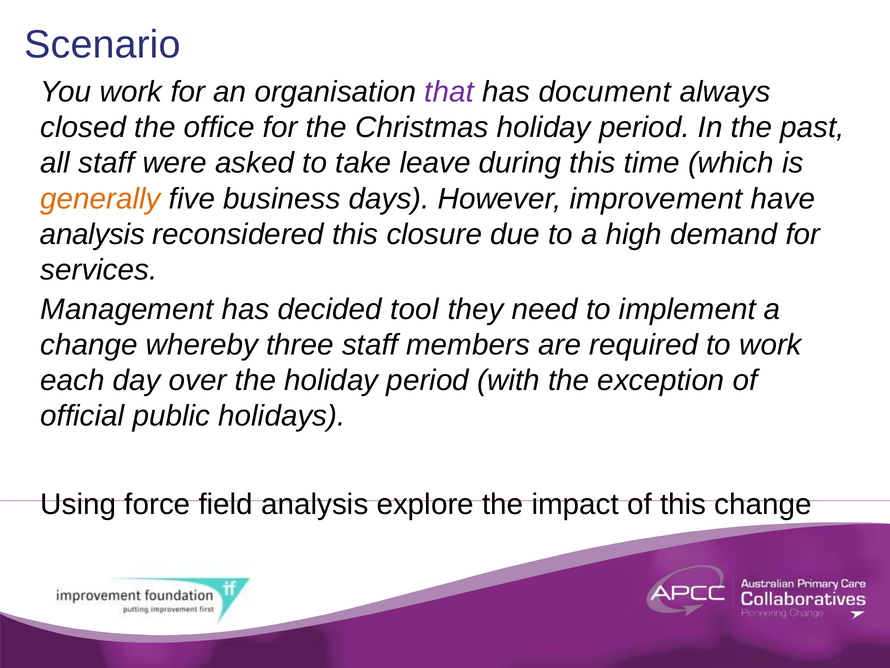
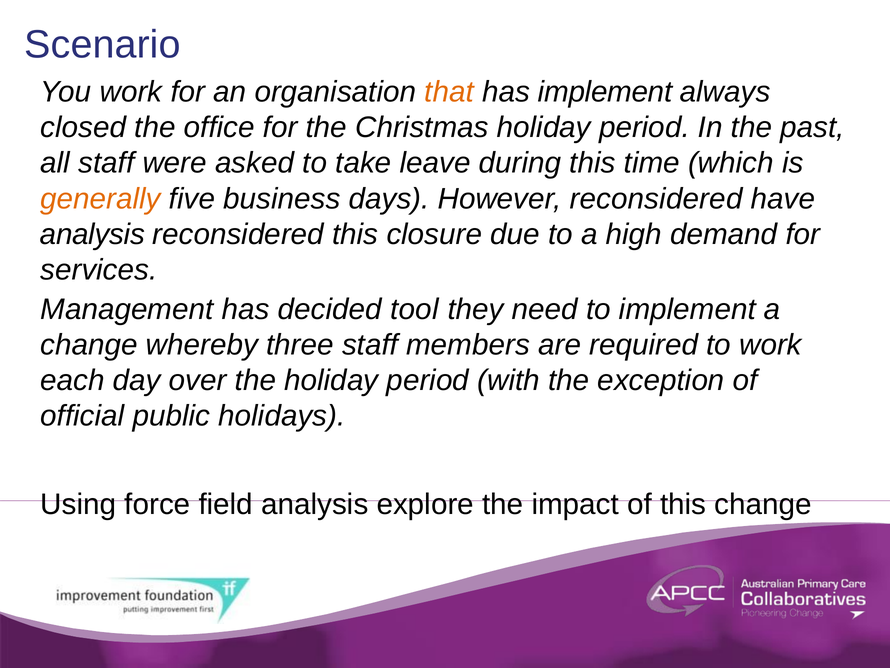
that colour: purple -> orange
has document: document -> implement
However improvement: improvement -> reconsidered
